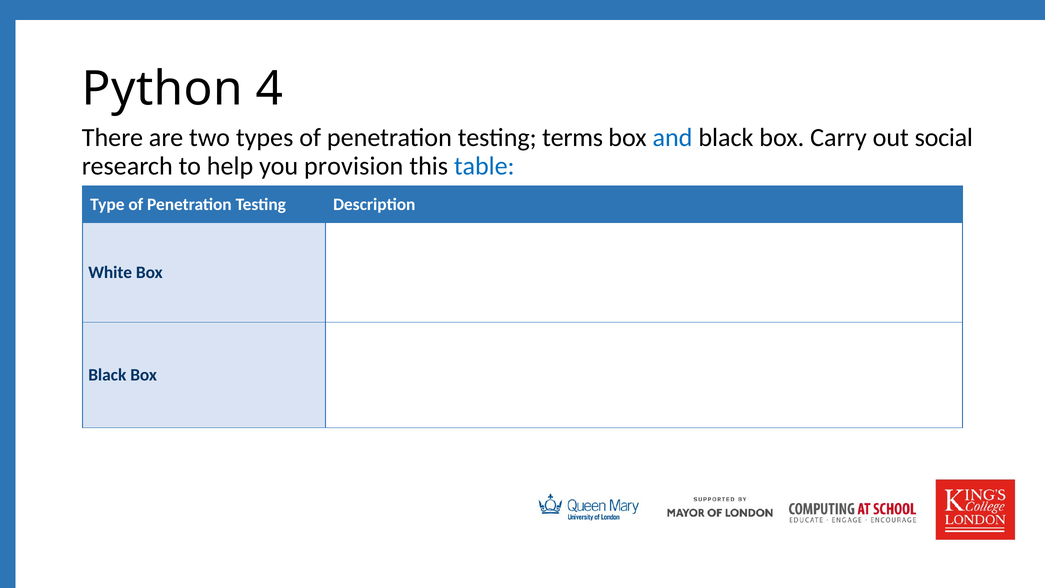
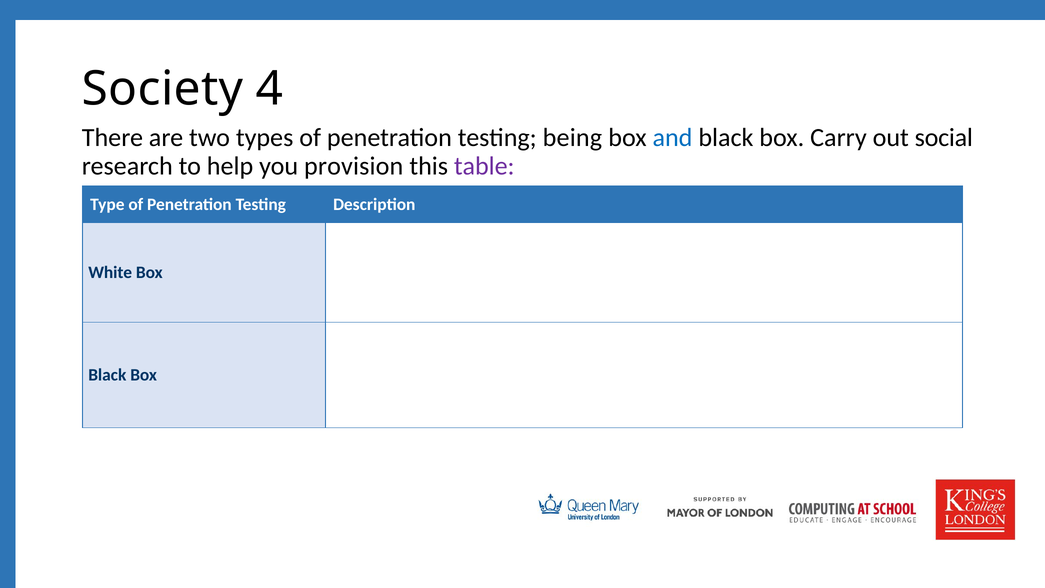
Python: Python -> Society
terms: terms -> being
table colour: blue -> purple
